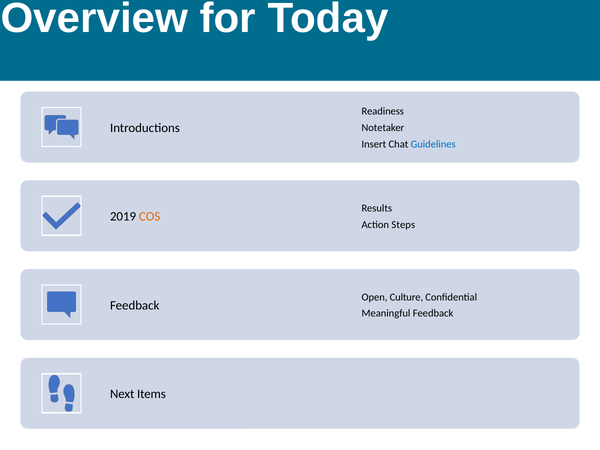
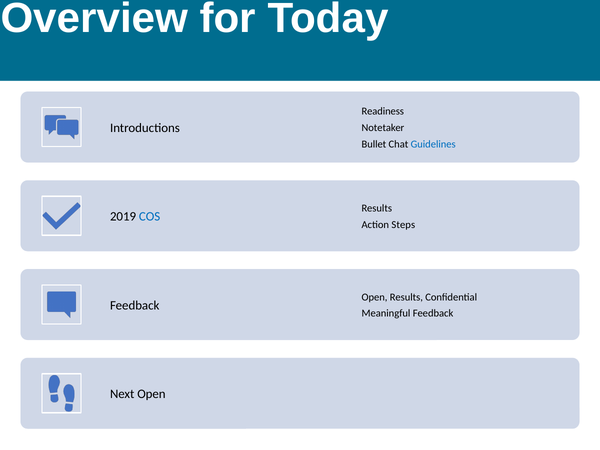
Insert: Insert -> Bullet
COS colour: orange -> blue
Open Culture: Culture -> Results
Next Items: Items -> Open
